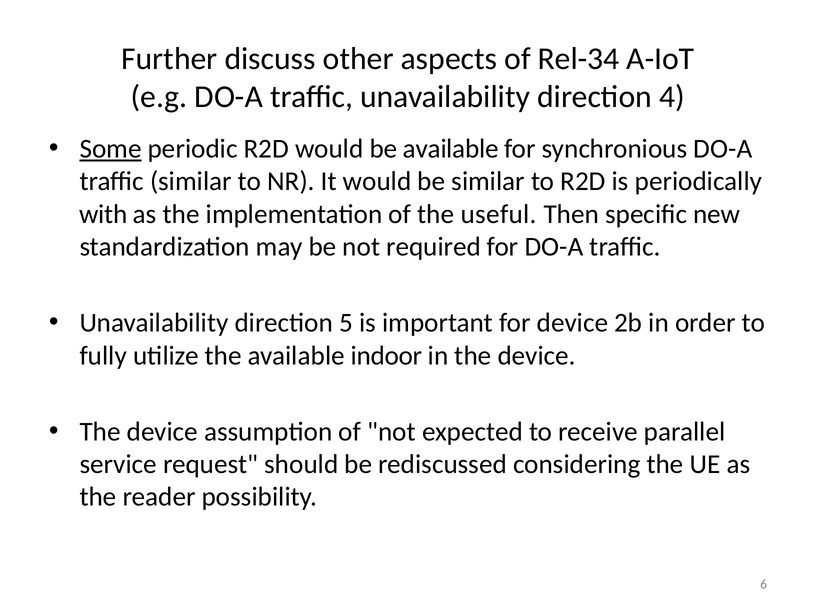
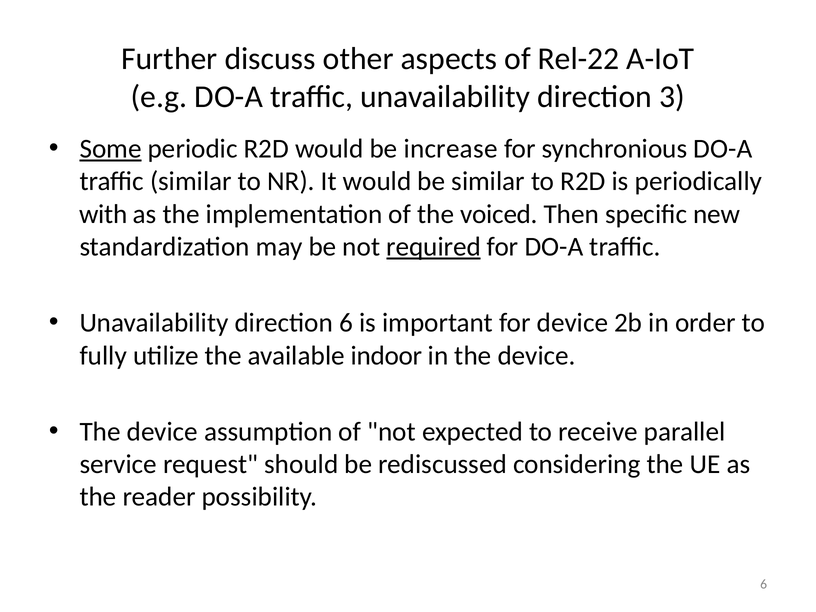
Rel-34: Rel-34 -> Rel-22
4: 4 -> 3
be available: available -> increase
useful: useful -> voiced
required underline: none -> present
direction 5: 5 -> 6
